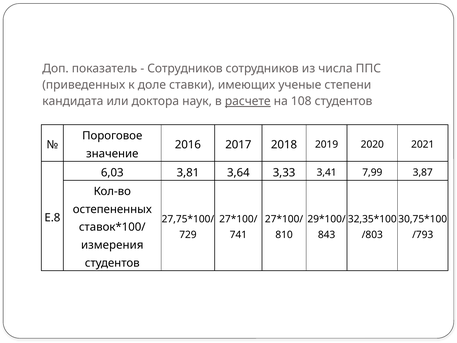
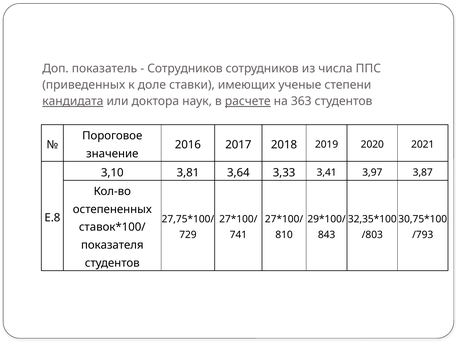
кандидата underline: none -> present
108: 108 -> 363
6,03: 6,03 -> 3,10
7,99: 7,99 -> 3,97
измерения: измерения -> показателя
